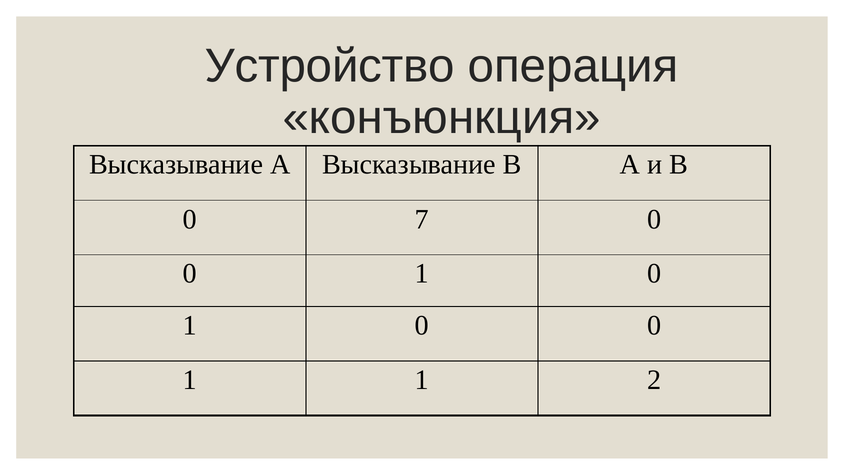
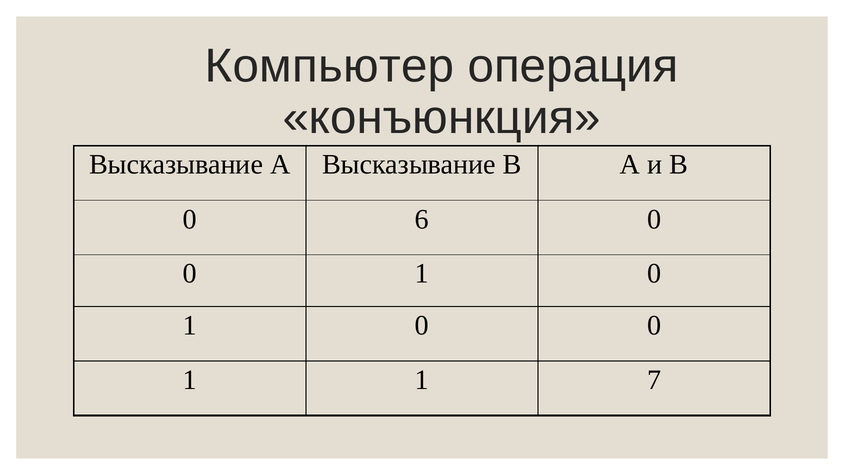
Устройство: Устройство -> Компьютер
7: 7 -> 6
2: 2 -> 7
